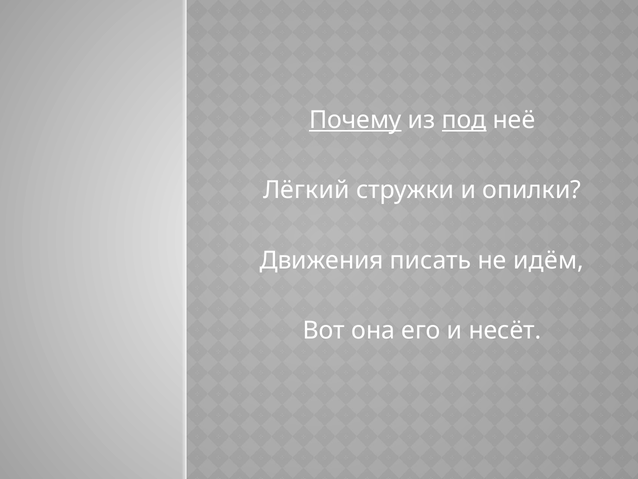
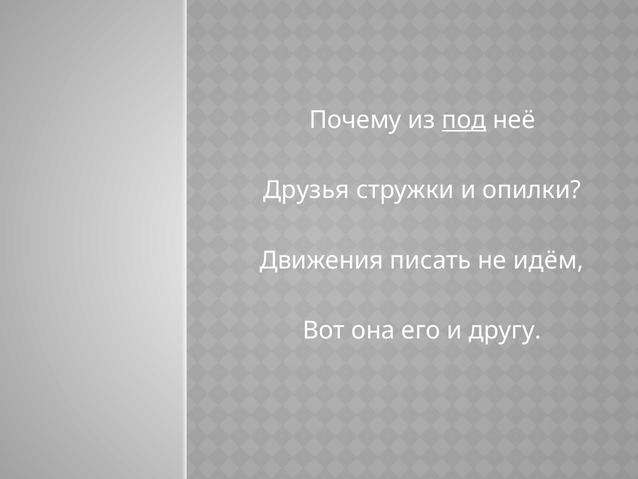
Почему underline: present -> none
Лёгкий: Лёгкий -> Друзья
несёт: несёт -> другу
